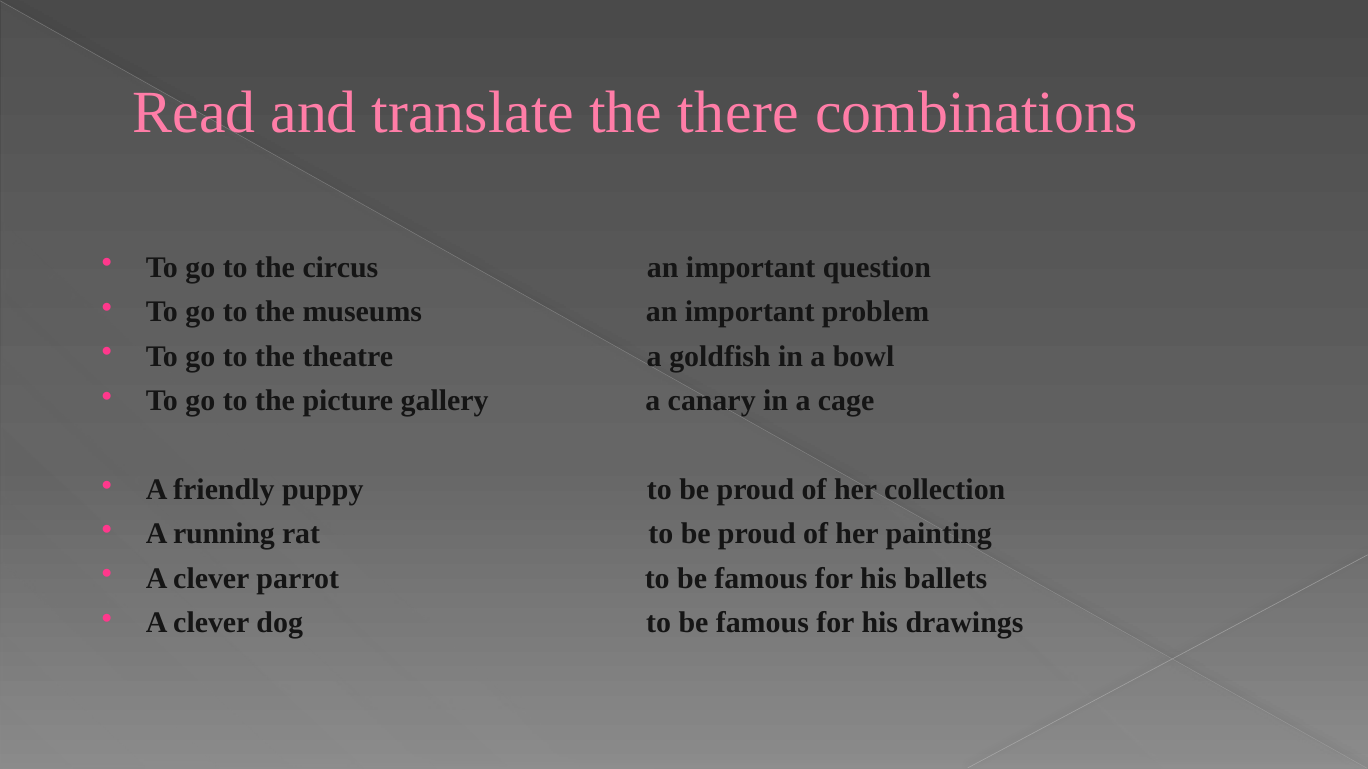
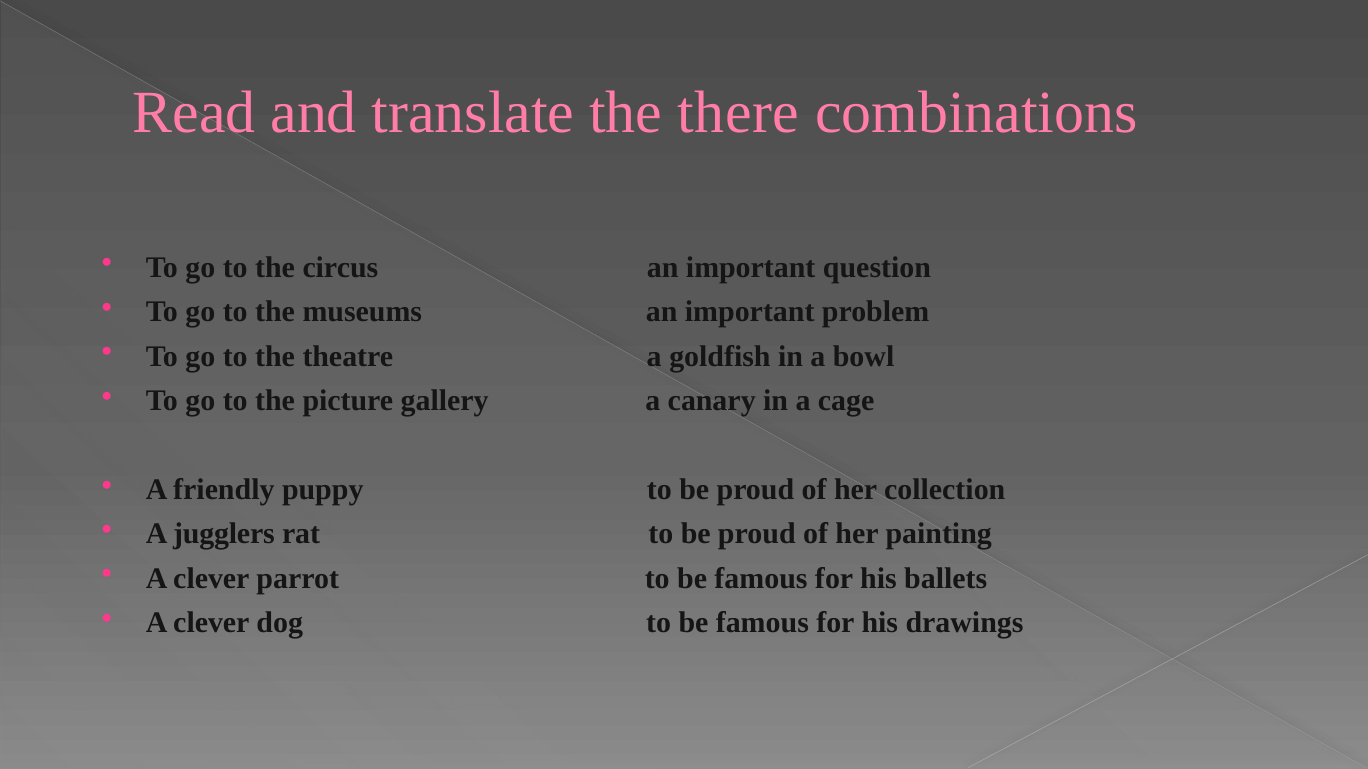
running: running -> jugglers
